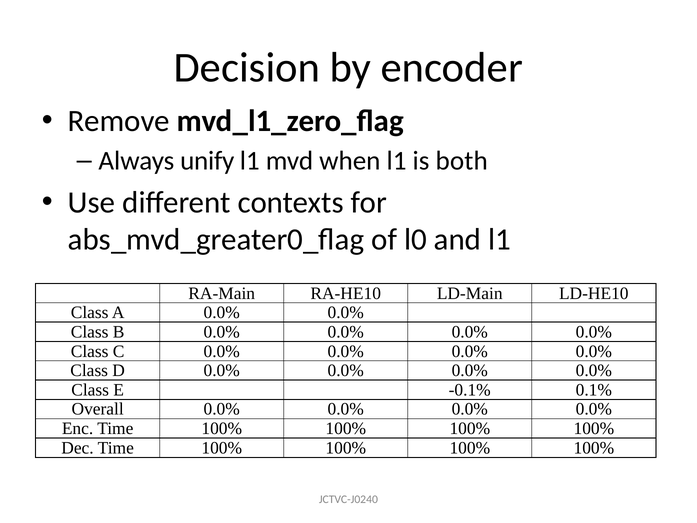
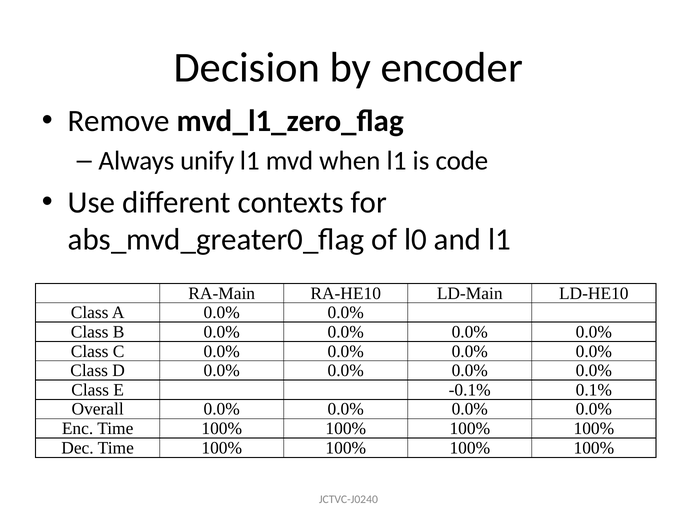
both: both -> code
